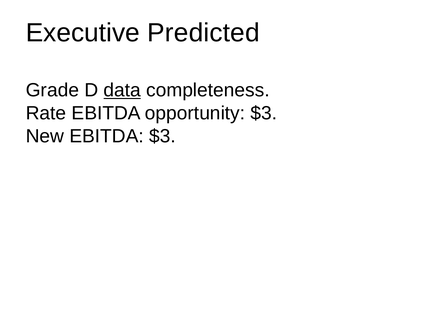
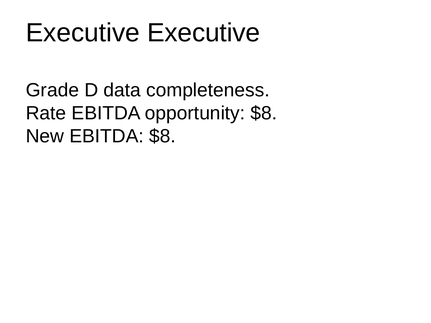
Executive Predicted: Predicted -> Executive
data underline: present -> none
opportunity $3: $3 -> $8
EBITDA $3: $3 -> $8
